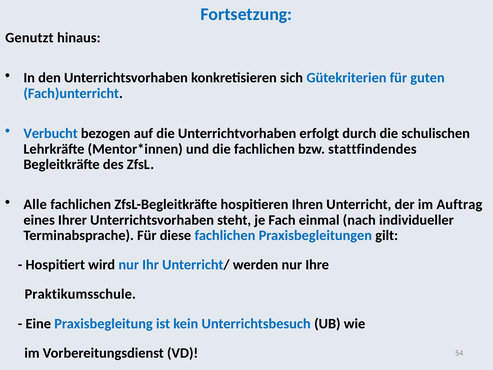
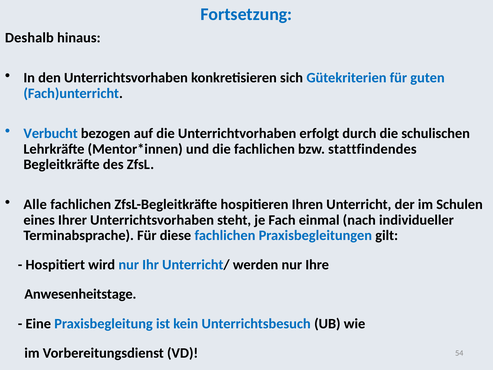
Genutzt: Genutzt -> Deshalb
Auftrag: Auftrag -> Schulen
Praktikumsschule: Praktikumsschule -> Anwesenheitstage
